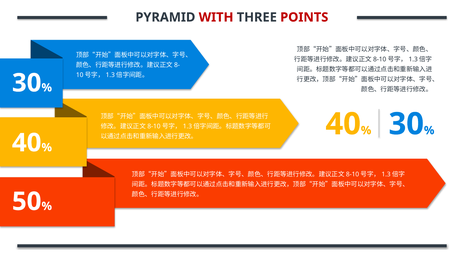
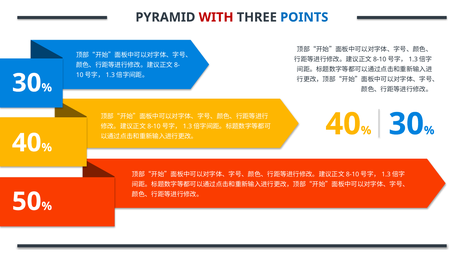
POINTS colour: red -> blue
